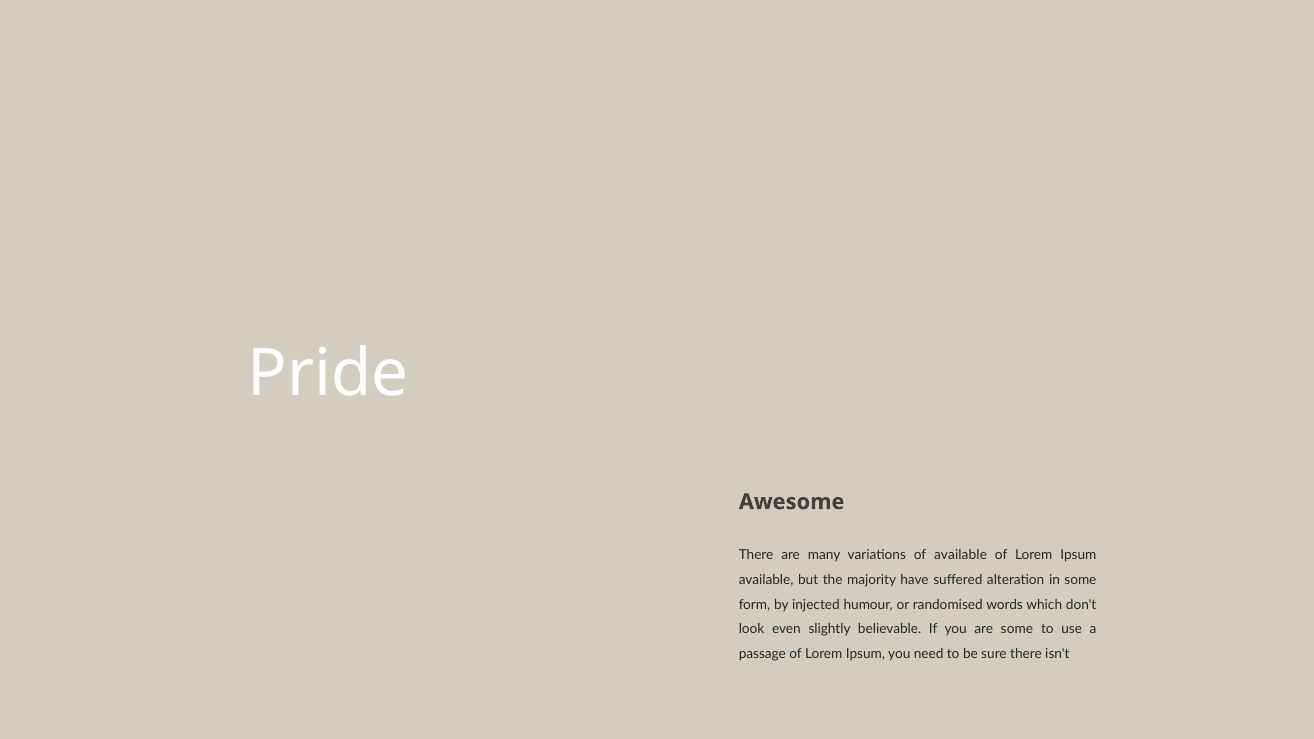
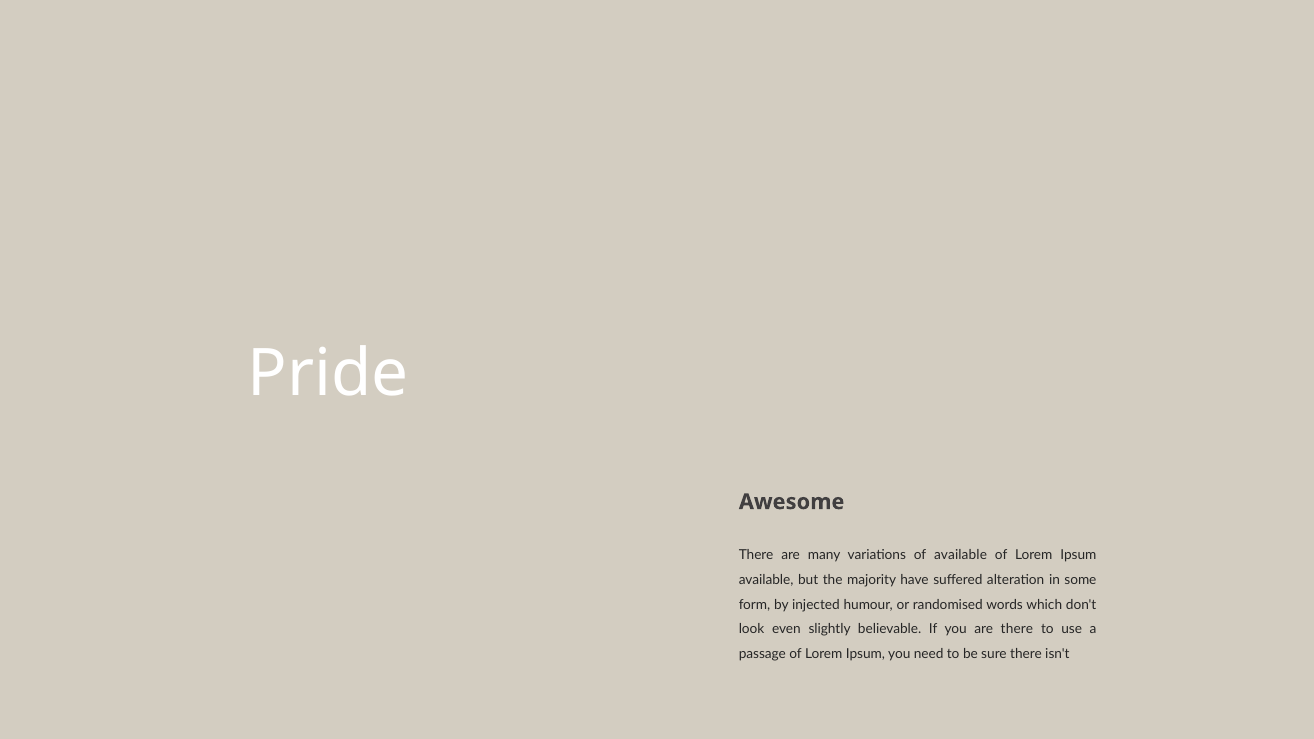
are some: some -> there
